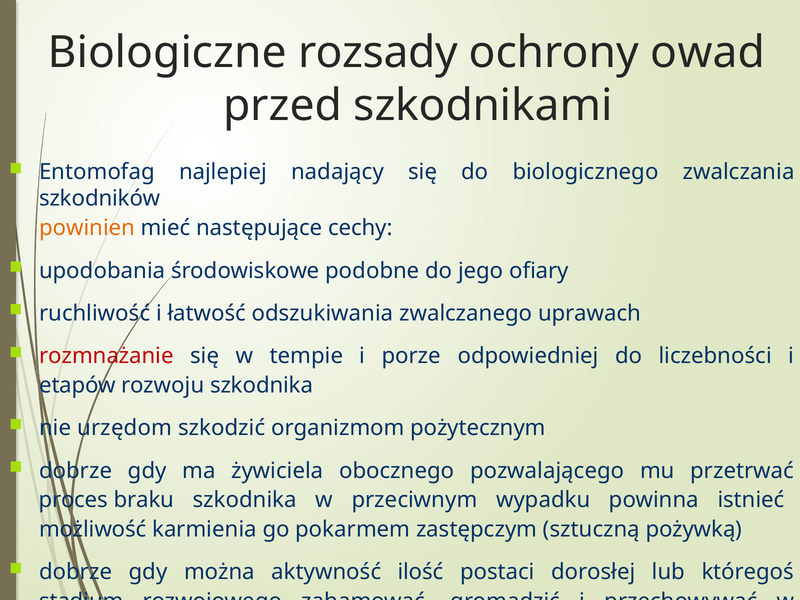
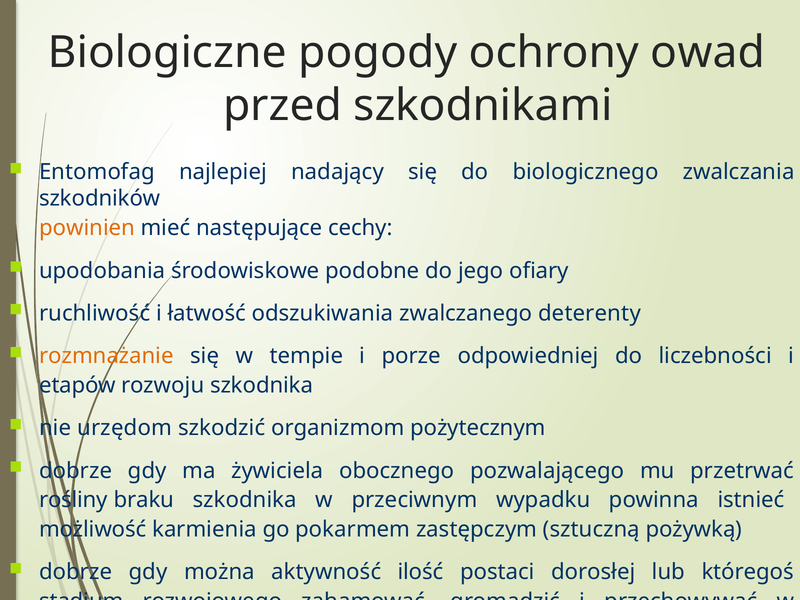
rozsady: rozsady -> pogody
uprawach: uprawach -> deterenty
rozmnażanie colour: red -> orange
proces: proces -> rośliny
